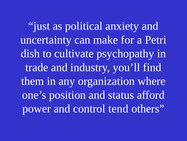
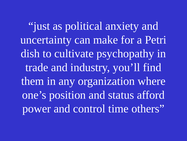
tend: tend -> time
